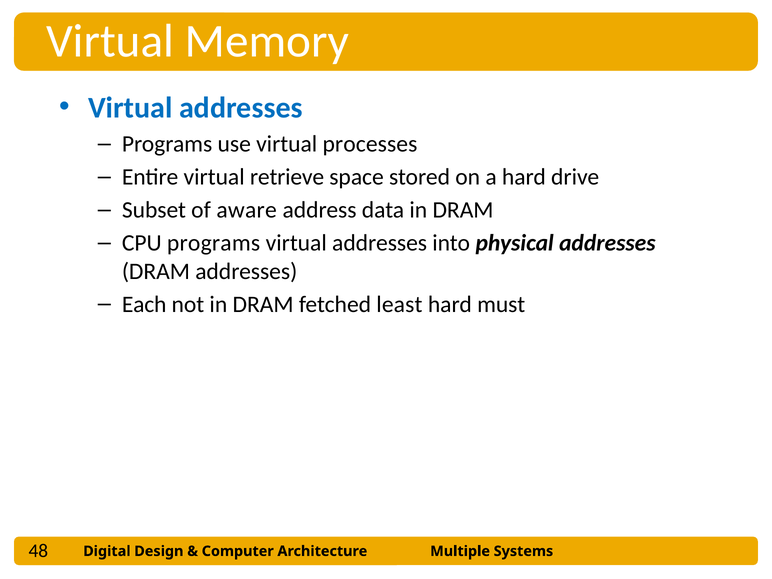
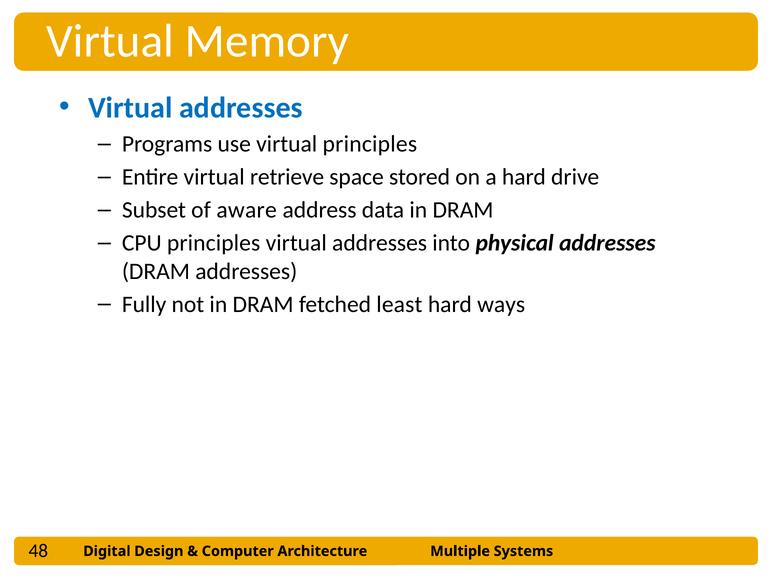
virtual processes: processes -> principles
CPU programs: programs -> principles
Each at (144, 304): Each -> Fully
must: must -> ways
